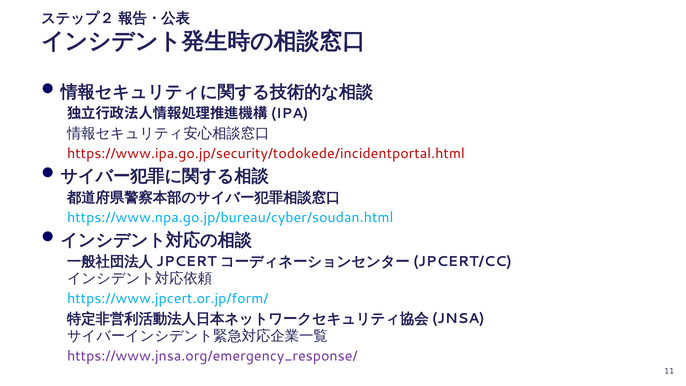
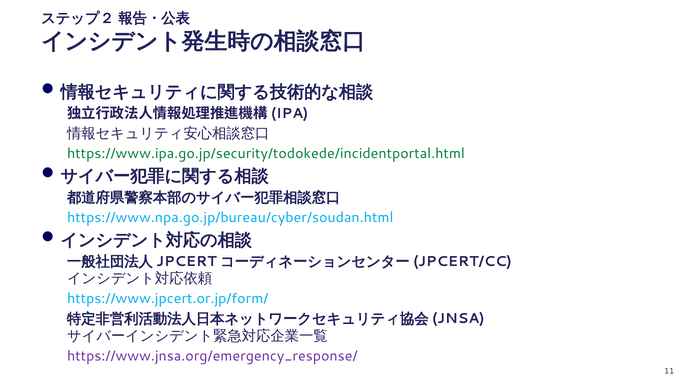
https://www.ipa.go.jp/security/todokede/incidentportal.html colour: red -> green
